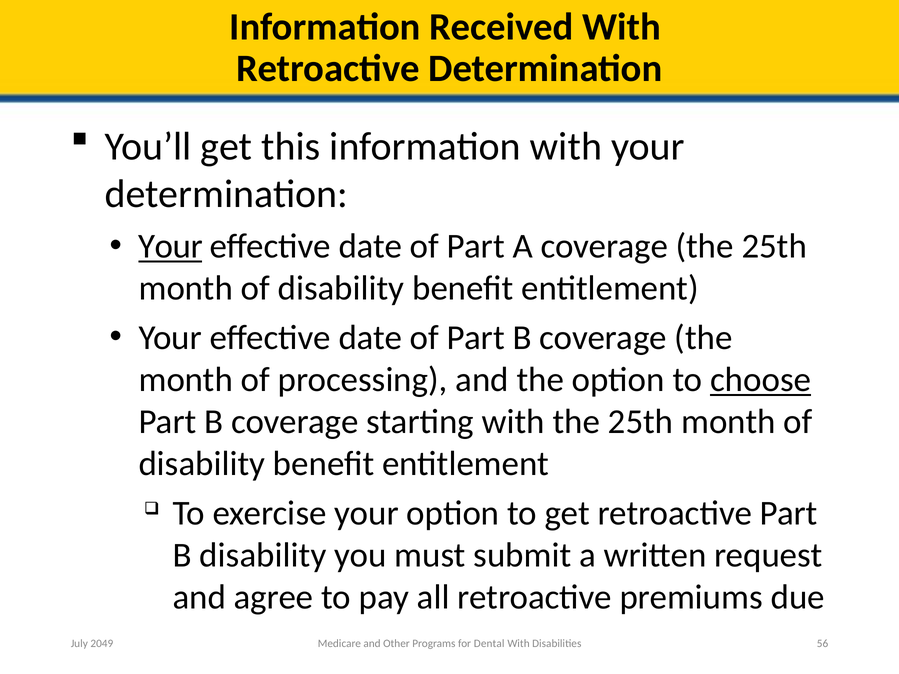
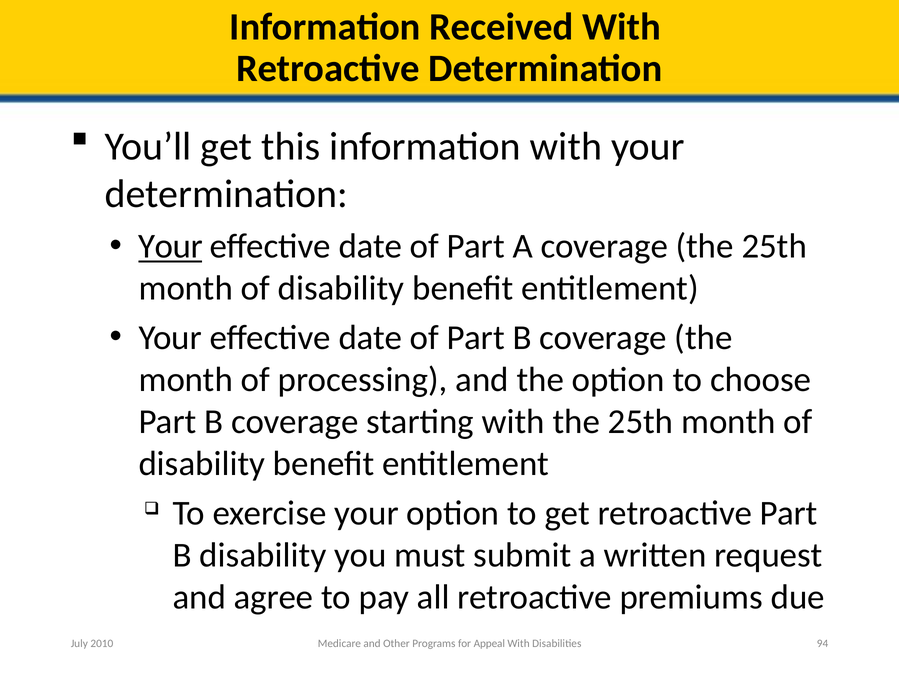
choose underline: present -> none
Dental: Dental -> Appeal
56: 56 -> 94
2049: 2049 -> 2010
